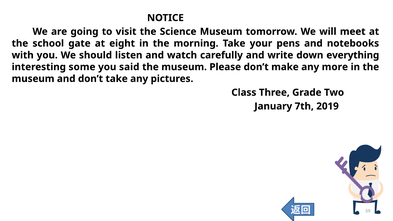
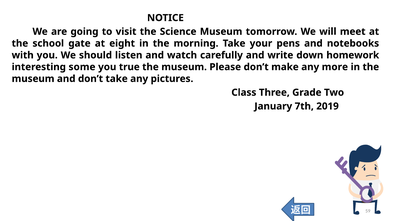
everything: everything -> homework
said: said -> true
